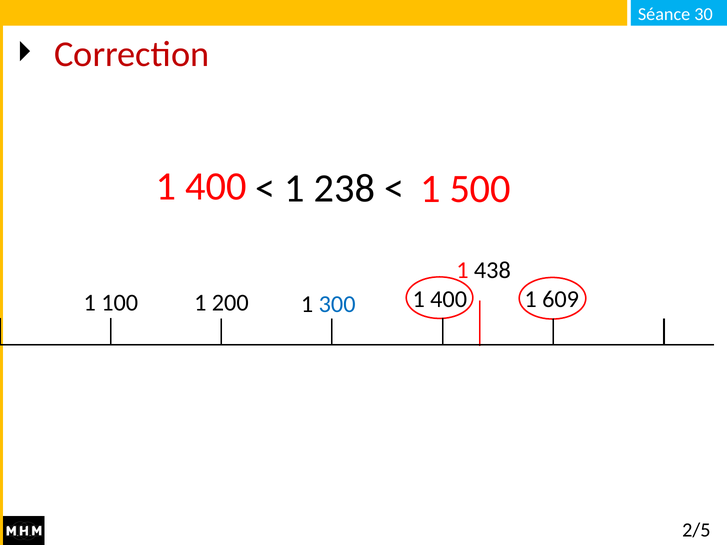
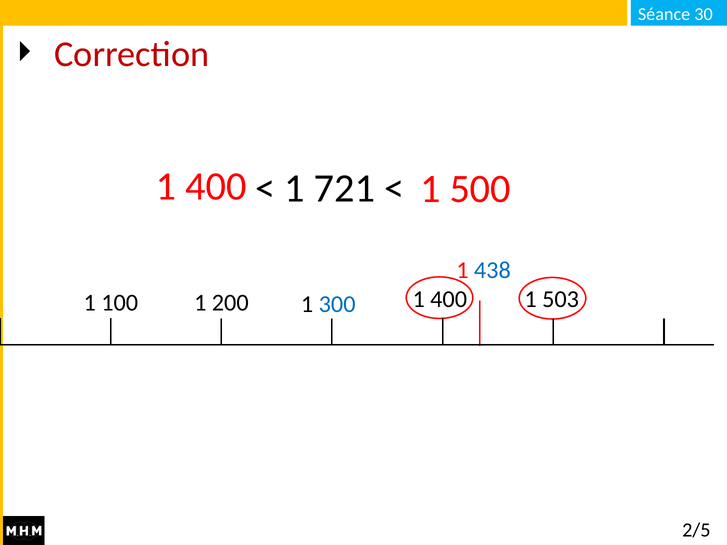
238: 238 -> 721
438 colour: black -> blue
609: 609 -> 503
